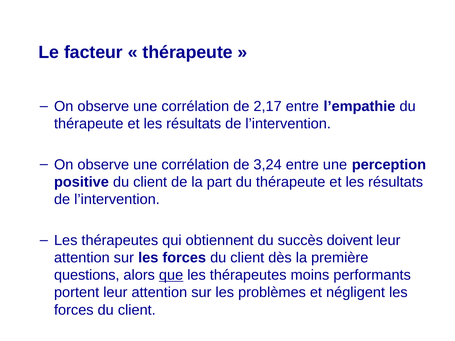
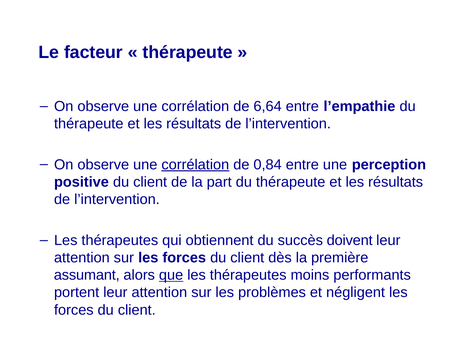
2,17: 2,17 -> 6,64
corrélation at (195, 165) underline: none -> present
3,24: 3,24 -> 0,84
questions: questions -> assumant
